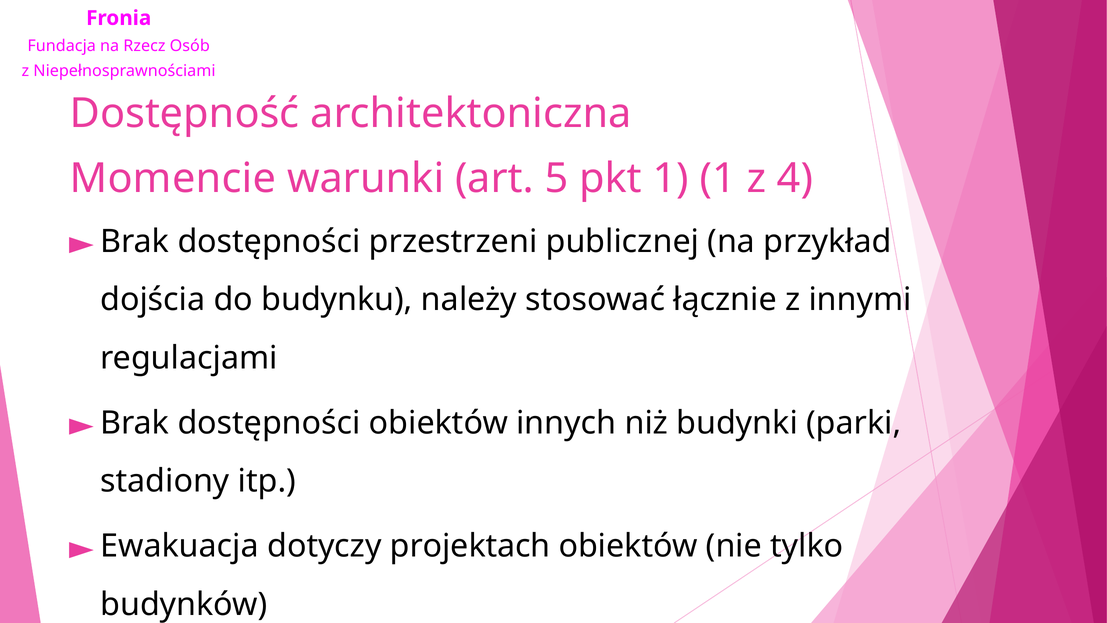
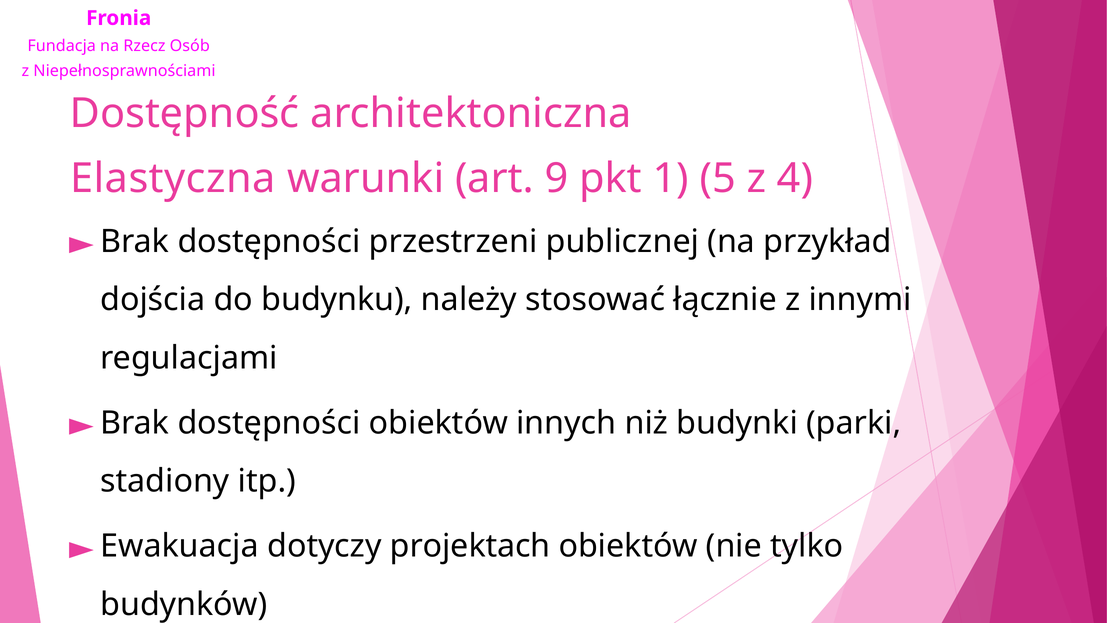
Momencie: Momencie -> Elastyczna
5: 5 -> 9
1 1: 1 -> 5
